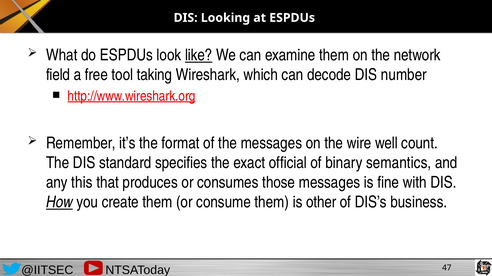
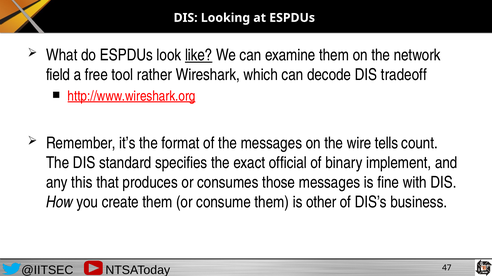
taking: taking -> rather
number: number -> tradeoff
well: well -> tells
semantics: semantics -> implement
How underline: present -> none
